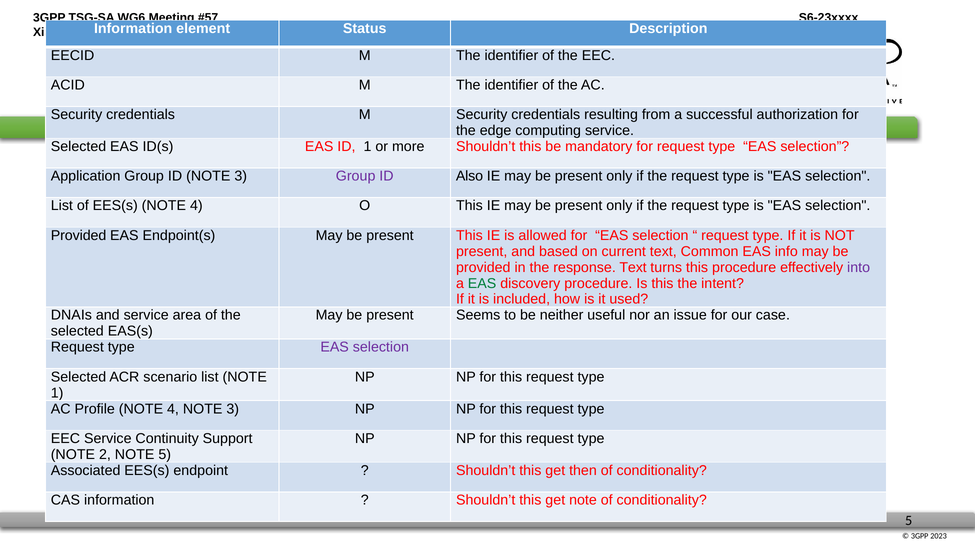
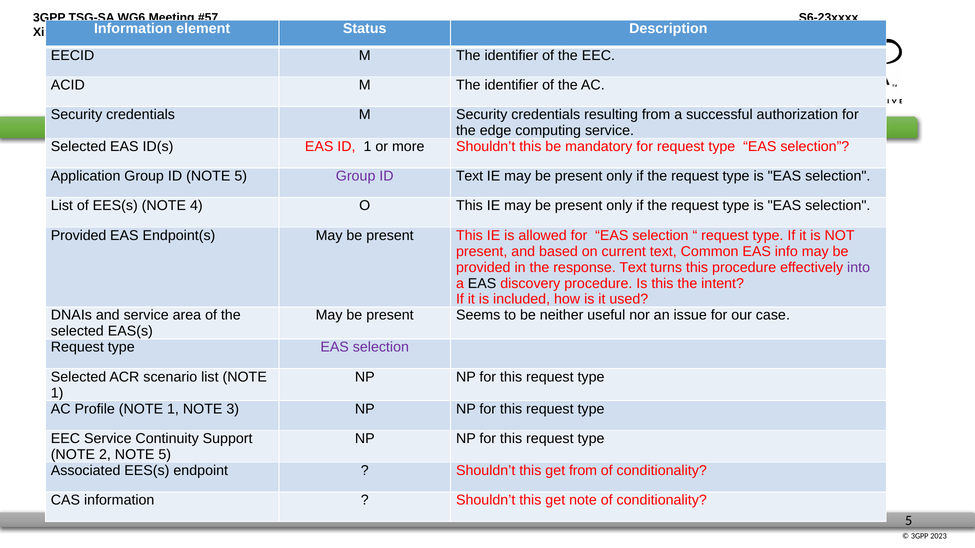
ID NOTE 3: 3 -> 5
ID Also: Also -> Text
EAS at (482, 284) colour: green -> black
Profile NOTE 4: 4 -> 1
get then: then -> from
